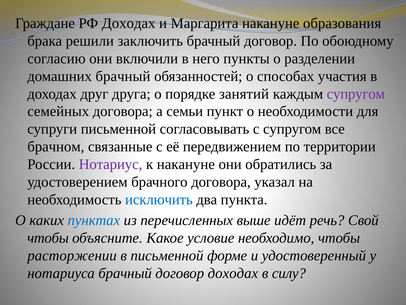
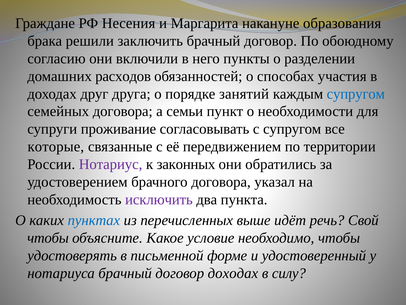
РФ Доходах: Доходах -> Несения
домашних брачный: брачный -> расходов
супругом at (356, 94) colour: purple -> blue
супруги письменной: письменной -> проживание
брачном: брачном -> которые
к накануне: накануне -> законных
исключить colour: blue -> purple
расторжении: расторжении -> удостоверять
